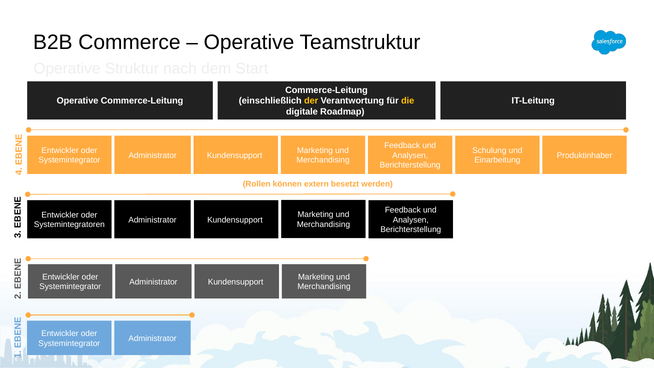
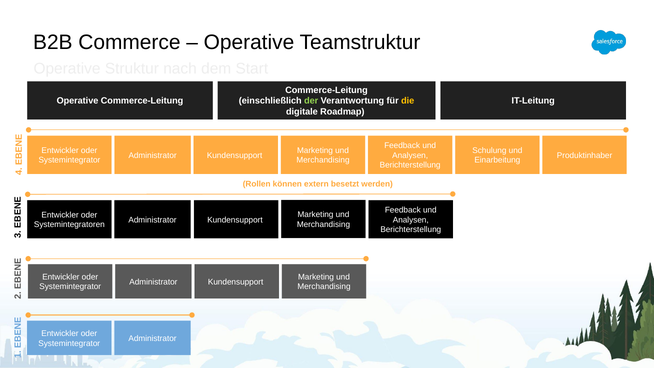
der colour: yellow -> light green
